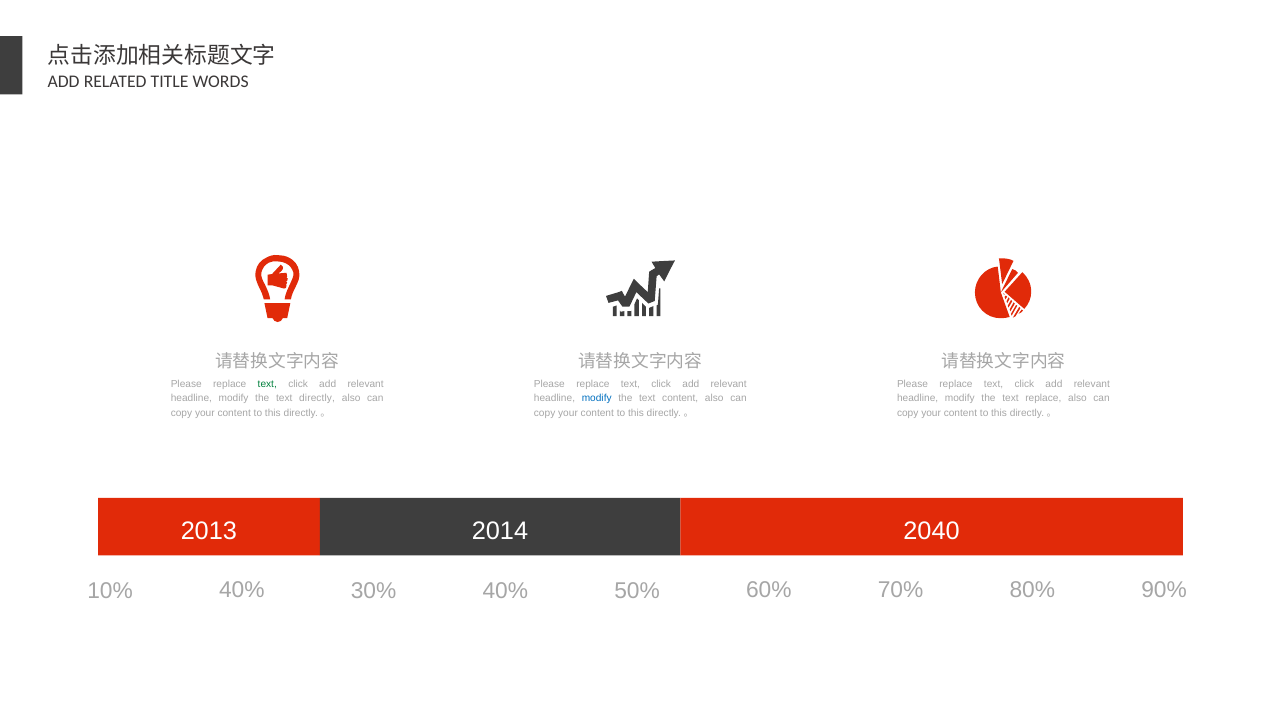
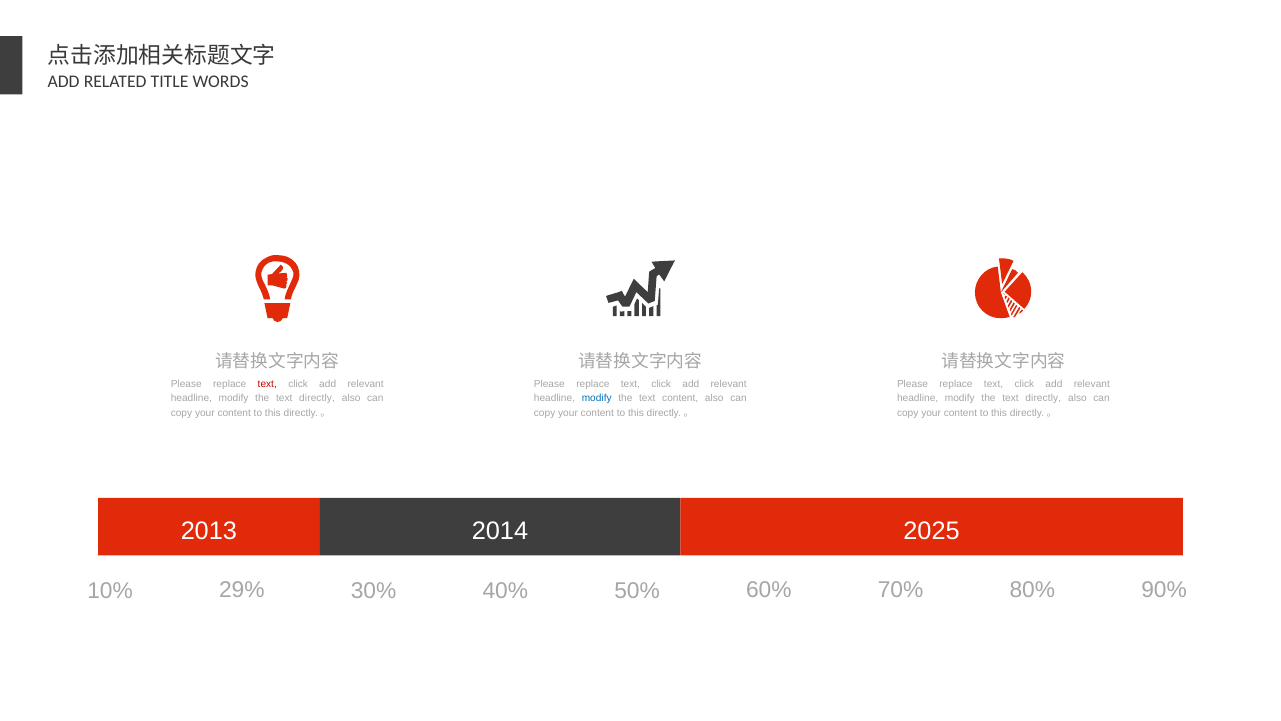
text at (267, 384) colour: green -> red
replace at (1043, 398): replace -> directly
2040: 2040 -> 2025
10% 40%: 40% -> 29%
